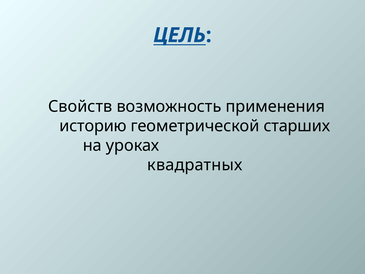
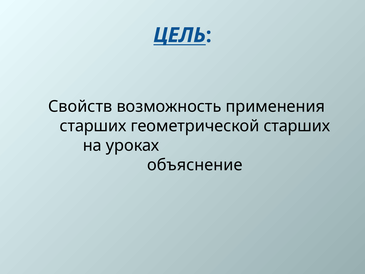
историю at (93, 126): историю -> старших
квадратных: квадратных -> объяснение
